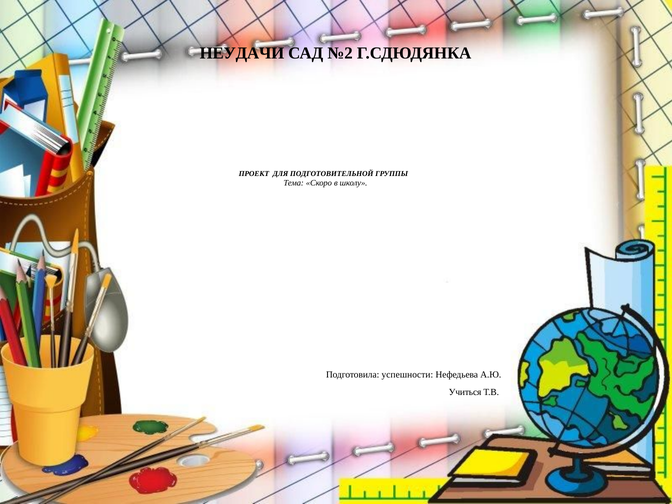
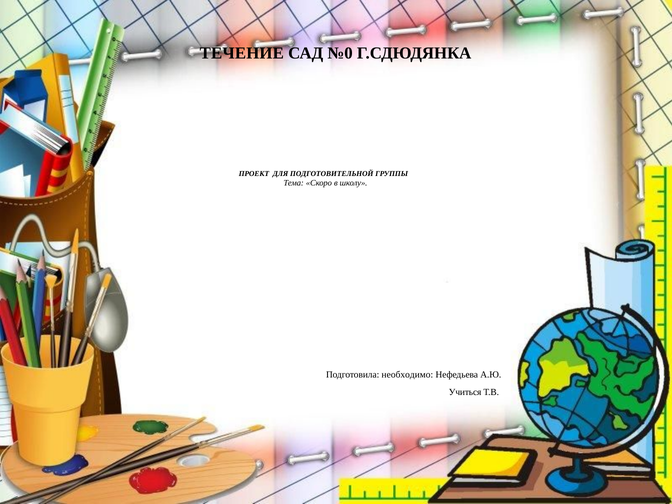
НЕУДАЧИ: НЕУДАЧИ -> ТЕЧЕНИЕ
№2: №2 -> №0
успешности: успешности -> необходимо
